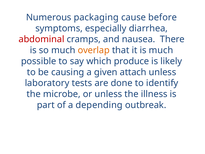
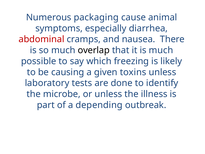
before: before -> animal
overlap colour: orange -> black
produce: produce -> freezing
attach: attach -> toxins
